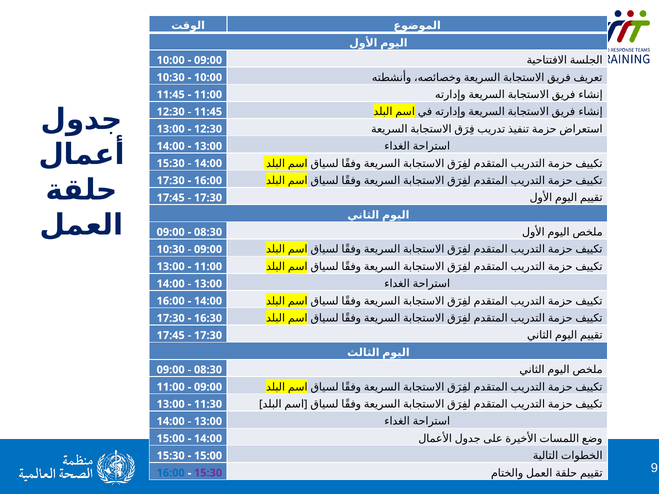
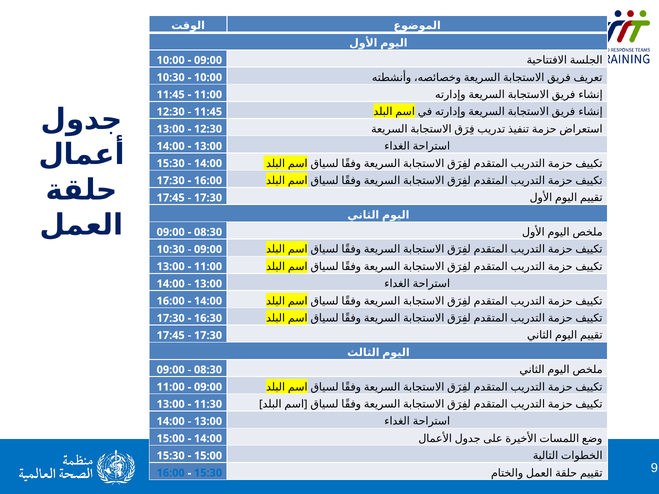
15:30 at (208, 473) colour: purple -> blue
